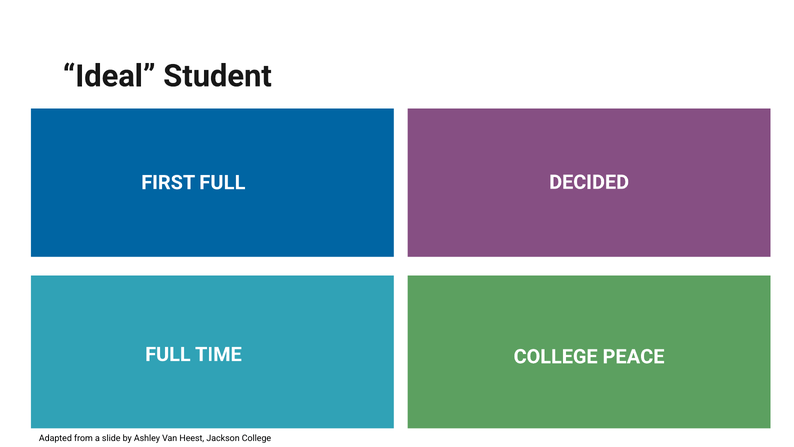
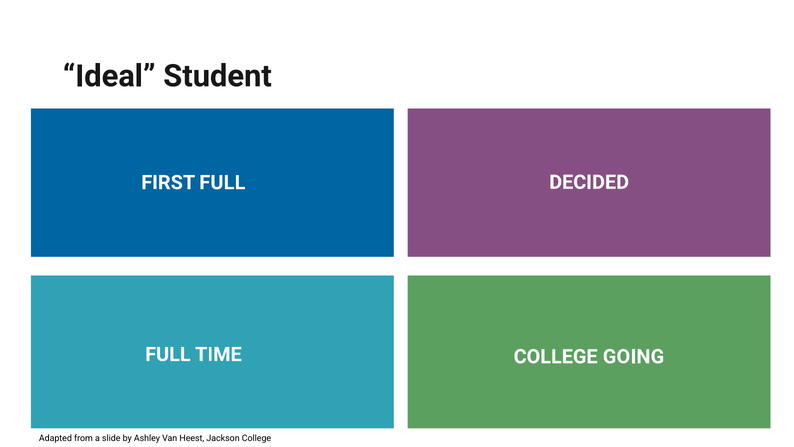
PEACE: PEACE -> GOING
